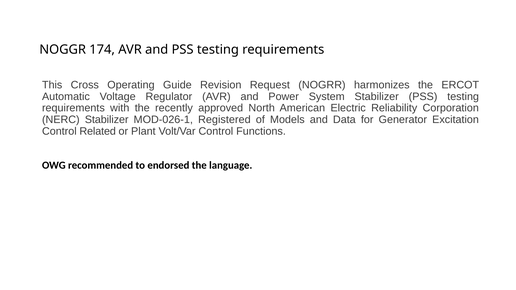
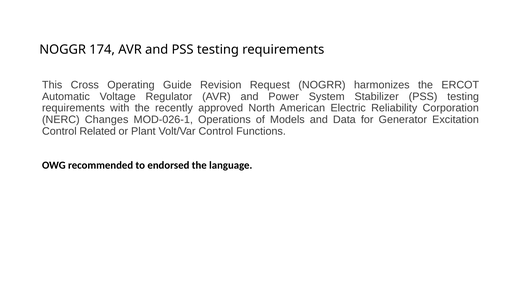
NERC Stabilizer: Stabilizer -> Changes
Registered: Registered -> Operations
